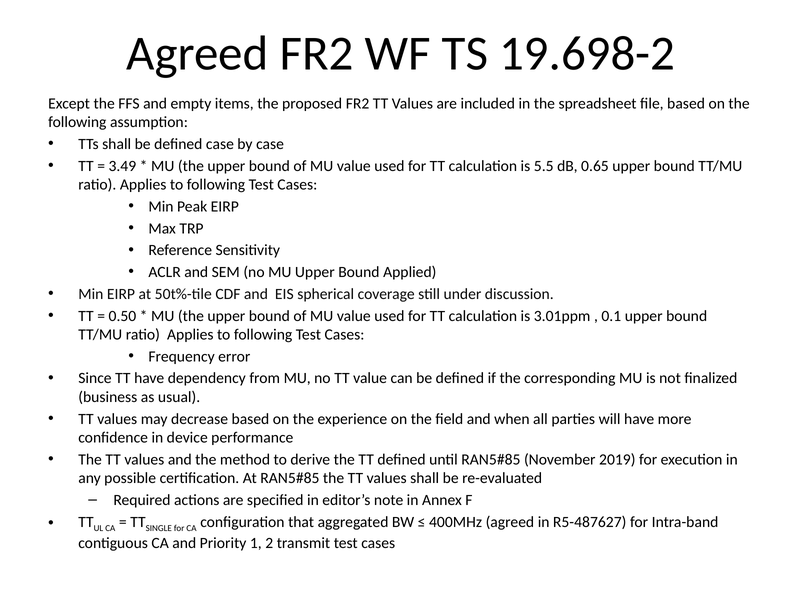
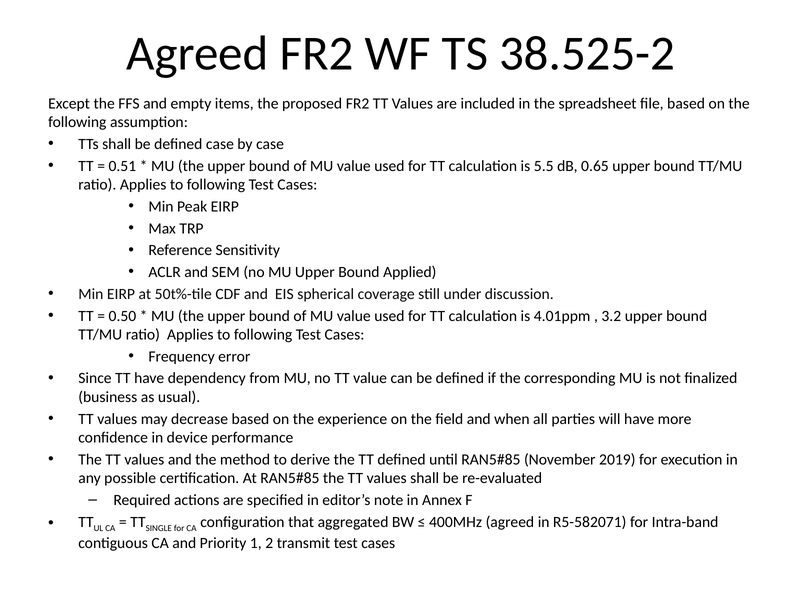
19.698-2: 19.698-2 -> 38.525-2
3.49: 3.49 -> 0.51
3.01ppm: 3.01ppm -> 4.01ppm
0.1: 0.1 -> 3.2
R5-487627: R5-487627 -> R5-582071
